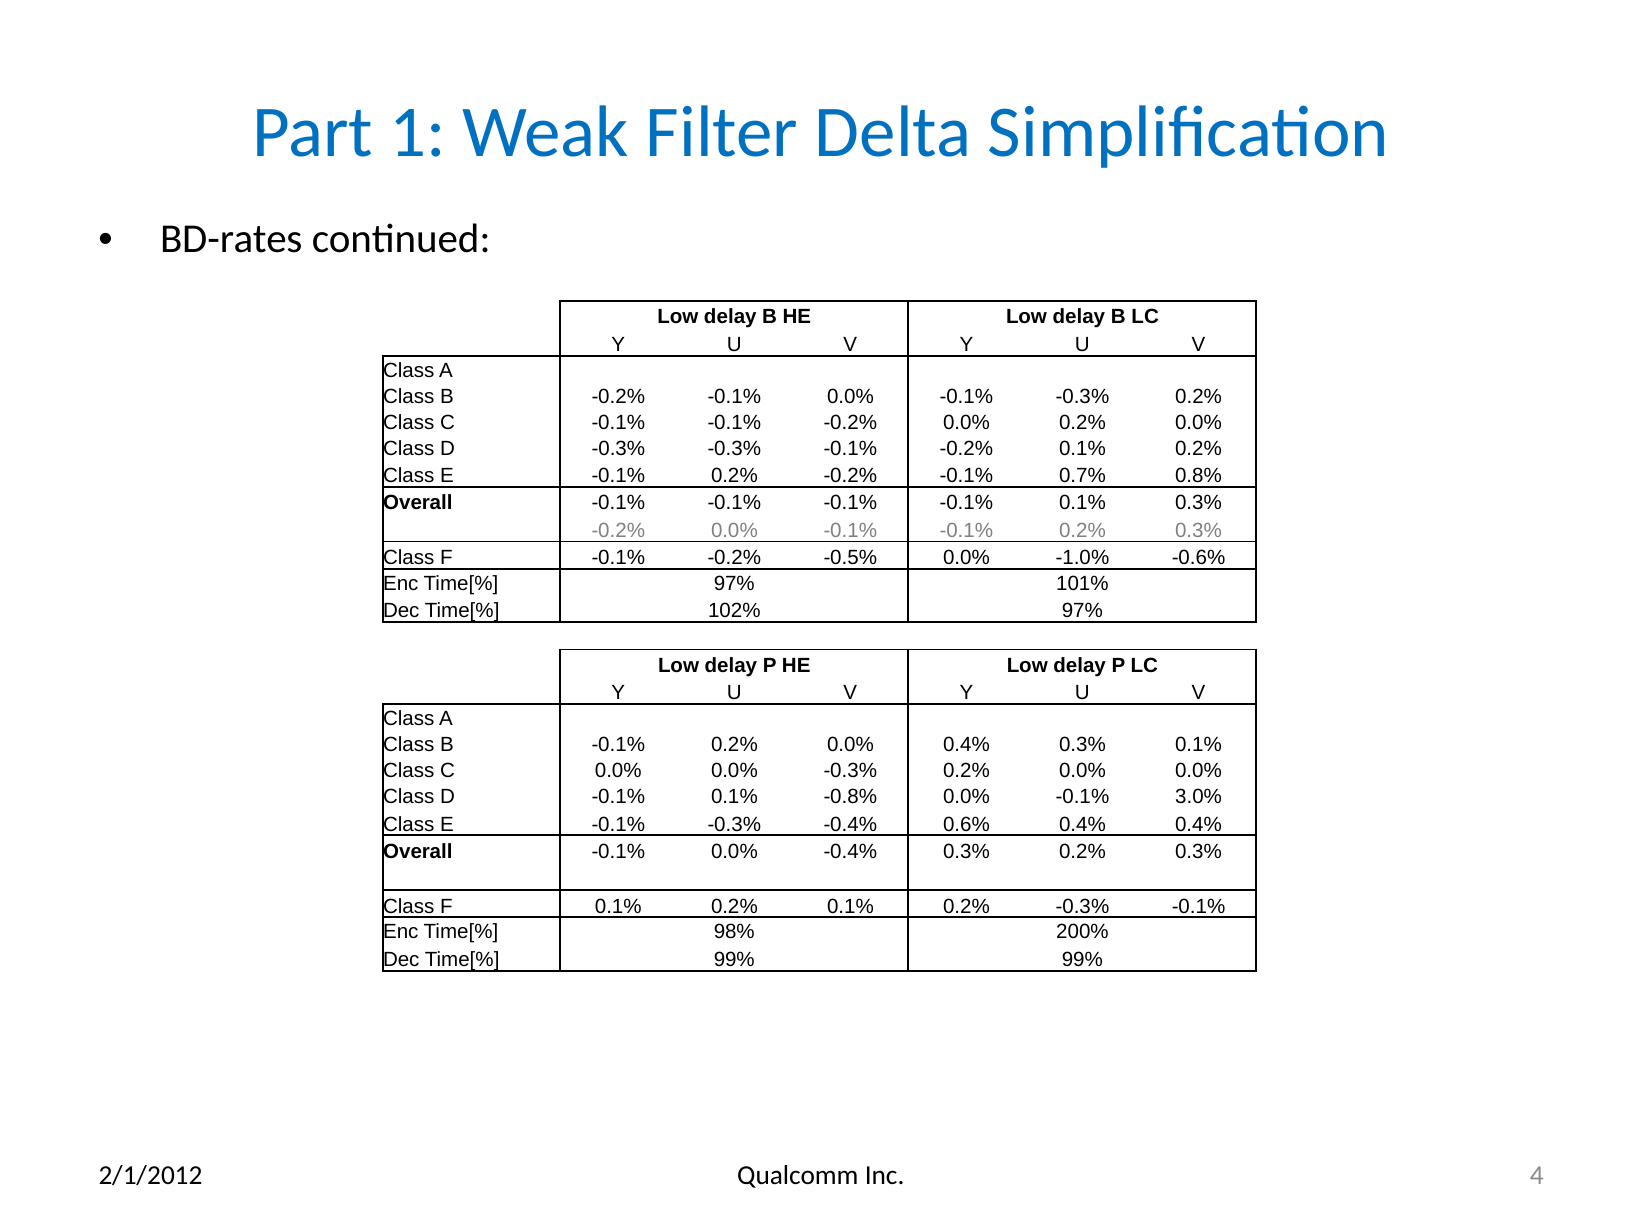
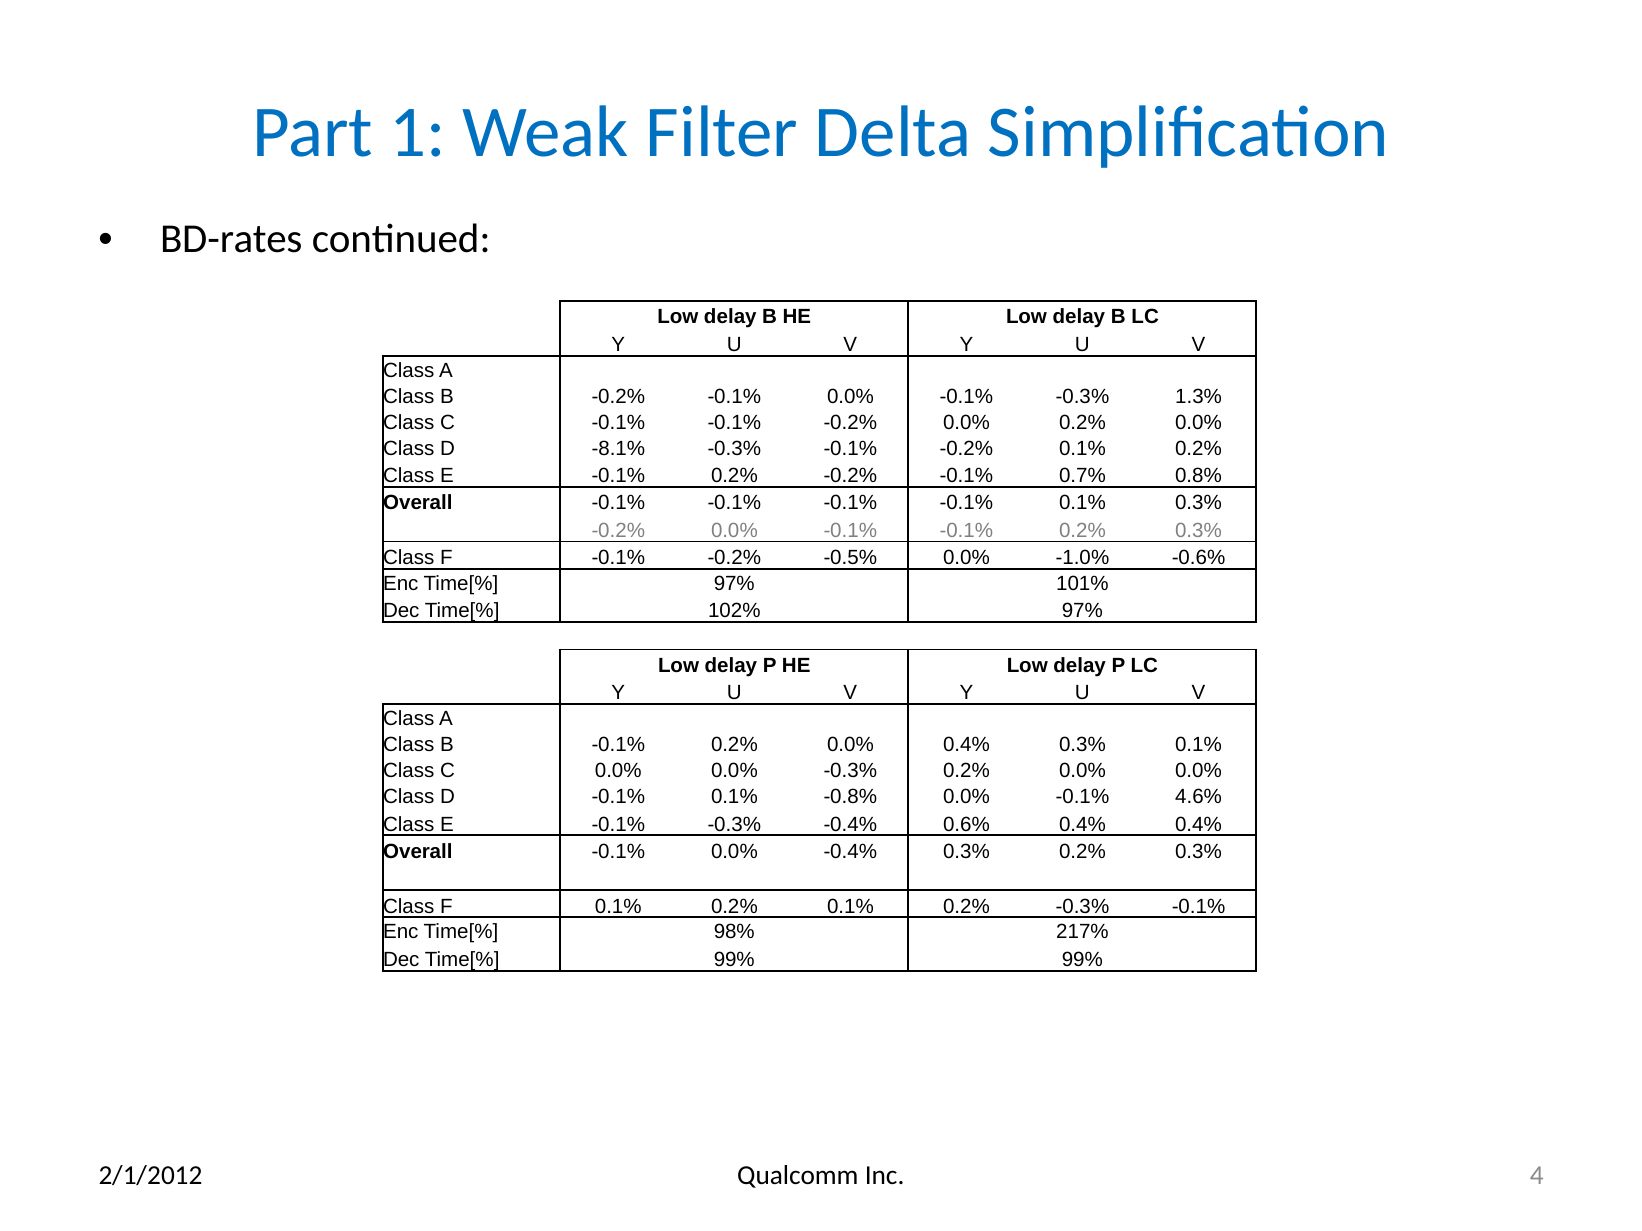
-0.1% -0.3% 0.2%: 0.2% -> 1.3%
D -0.3%: -0.3% -> -8.1%
3.0%: 3.0% -> 4.6%
200%: 200% -> 217%
